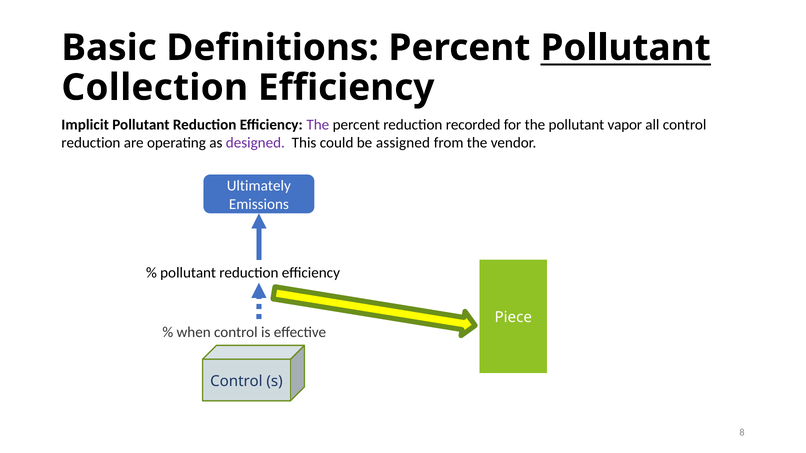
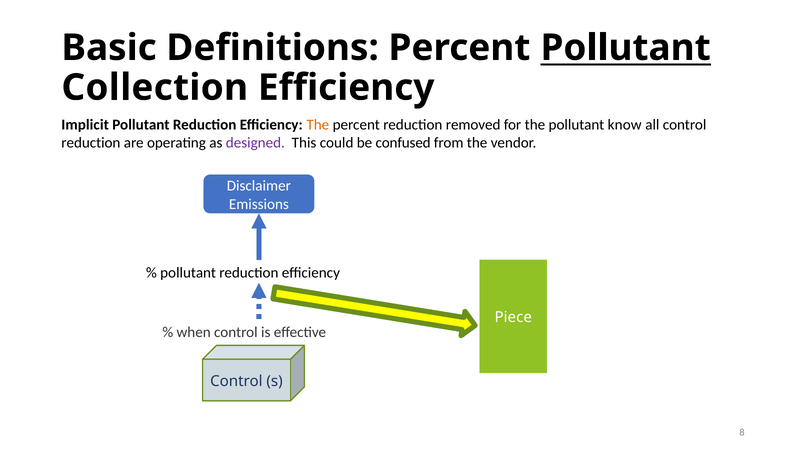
The at (318, 125) colour: purple -> orange
recorded: recorded -> removed
vapor: vapor -> know
assigned: assigned -> confused
Ultimately: Ultimately -> Disclaimer
